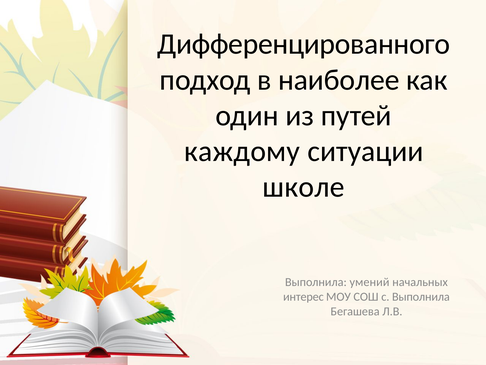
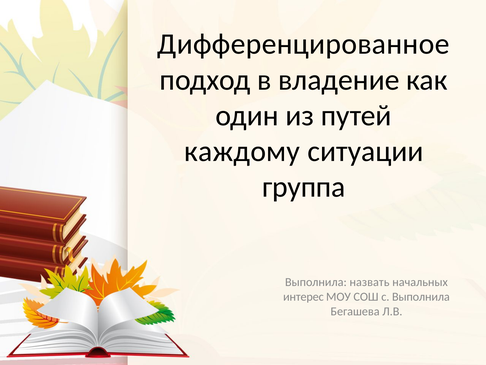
Дифференцированного: Дифференцированного -> Дифференцированное
наиболее: наиболее -> владение
школе: школе -> группа
умений: умений -> назвать
